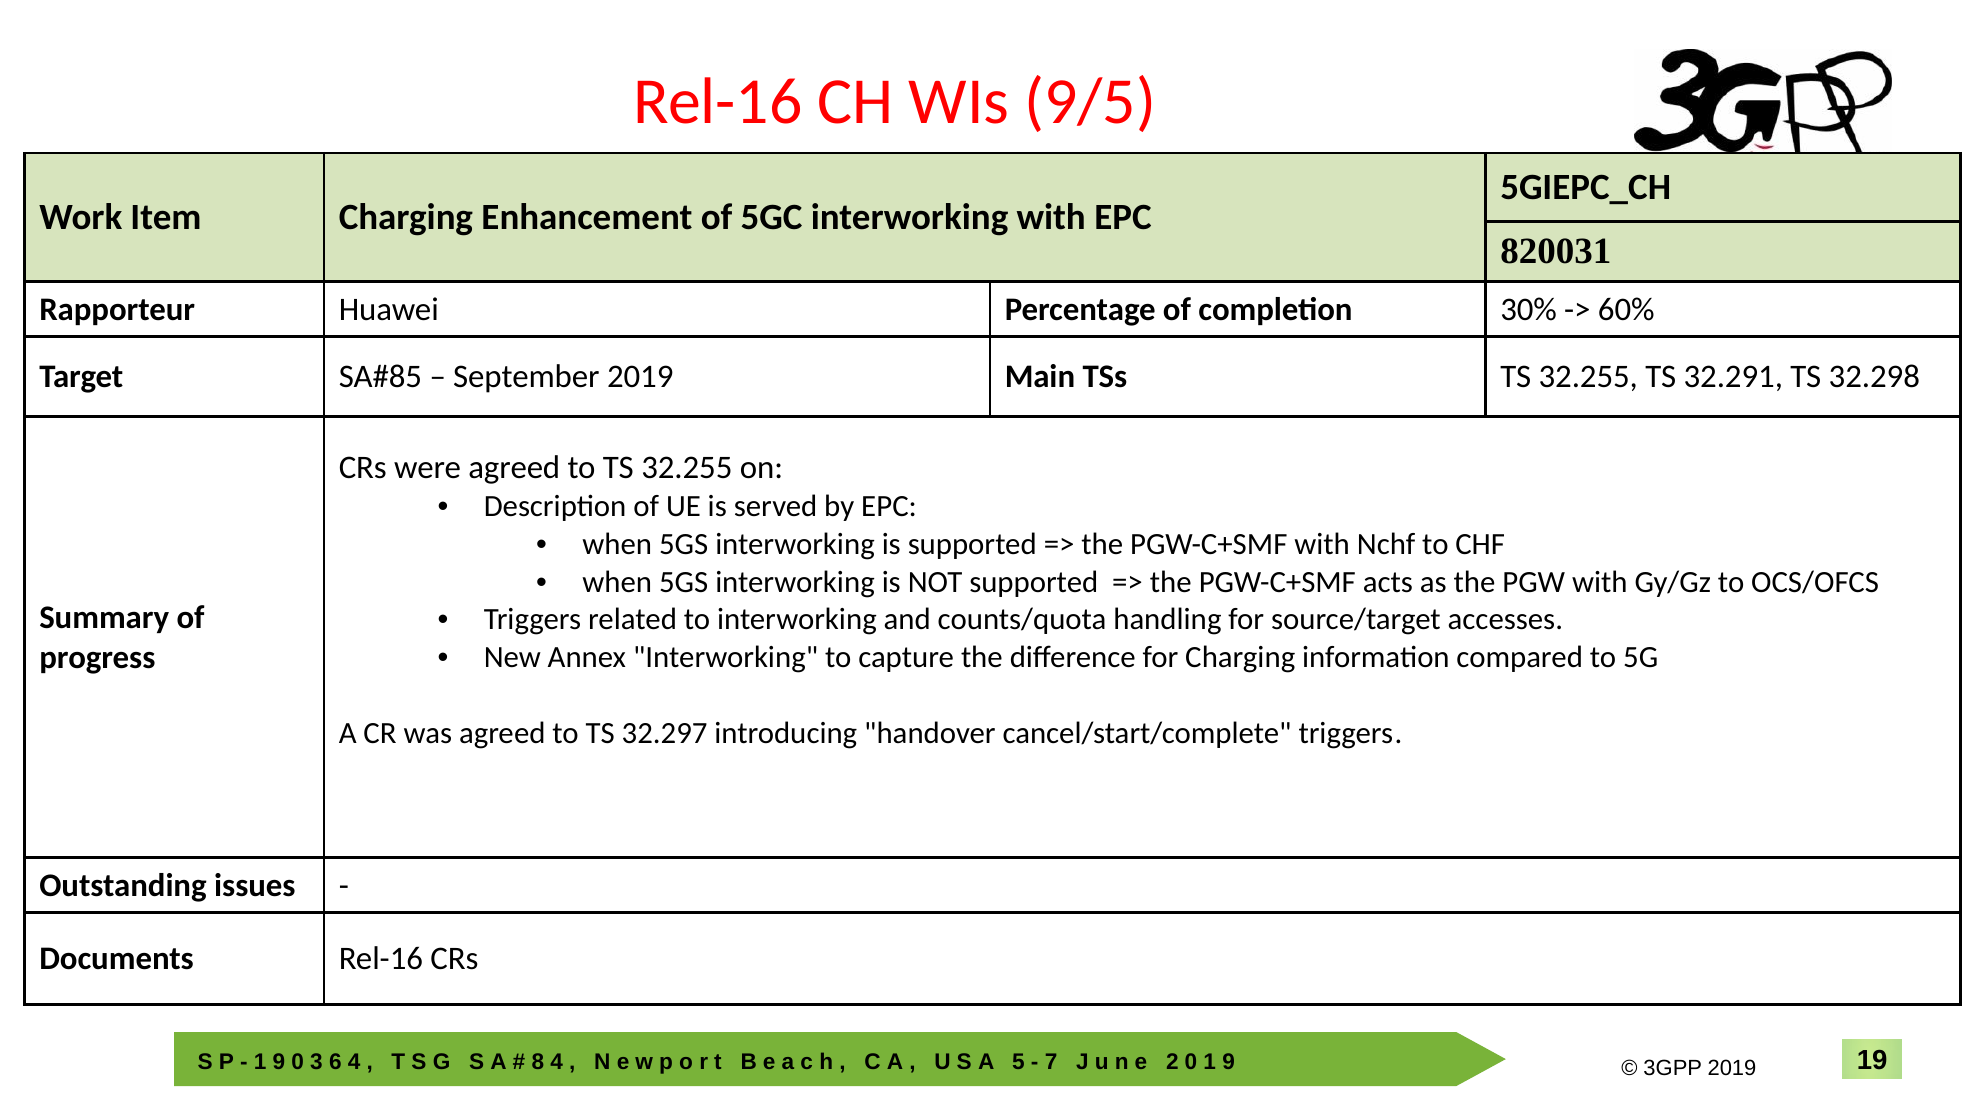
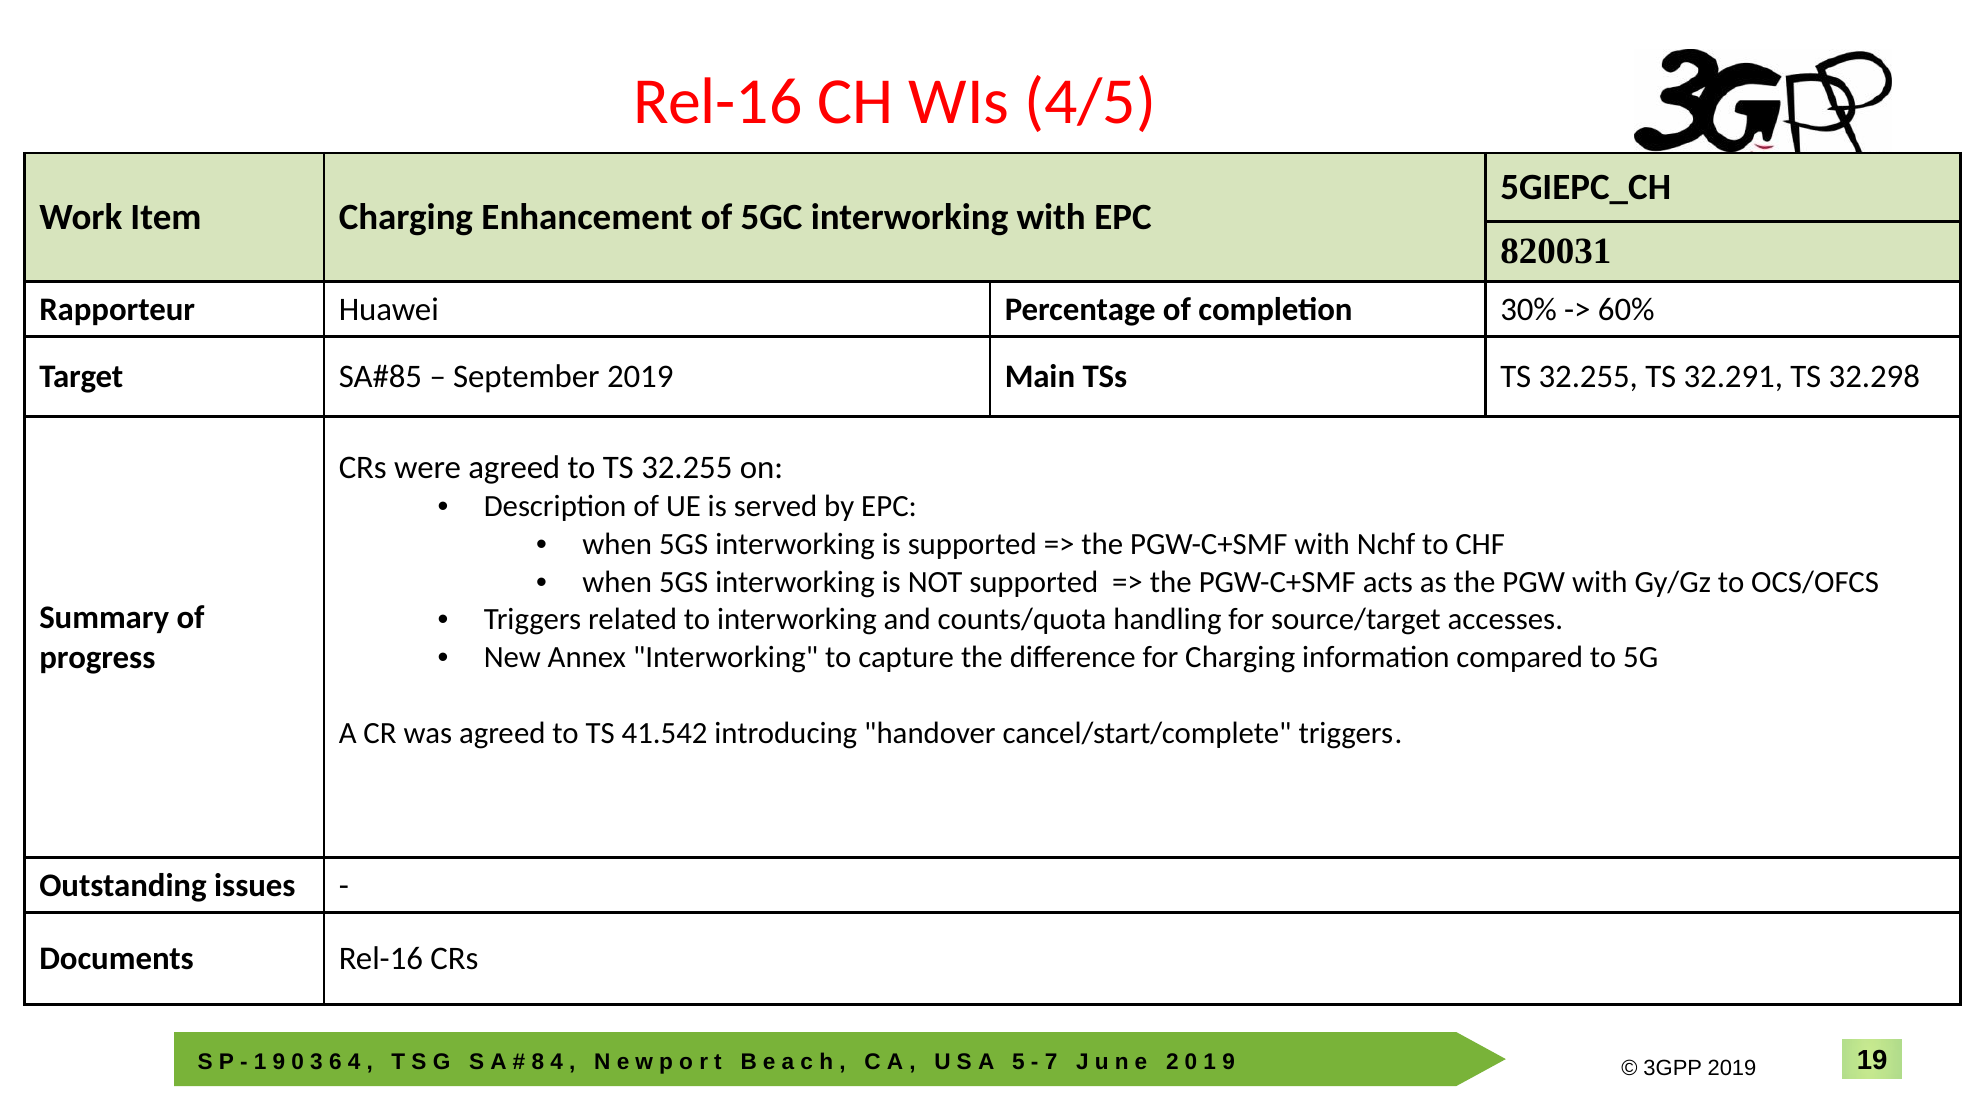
9/5: 9/5 -> 4/5
32.297: 32.297 -> 41.542
